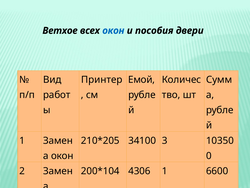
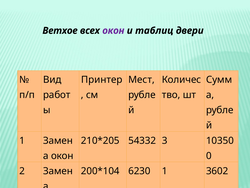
окон at (113, 31) colour: blue -> purple
пособия: пособия -> таблиц
Емой: Емой -> Мест
34100: 34100 -> 54332
4306: 4306 -> 6230
6600: 6600 -> 3602
